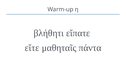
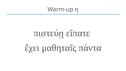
βλήθητι: βλήθητι -> πιστεύῃ
εἴτε: εἴτε -> ἔχει
